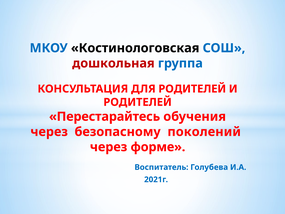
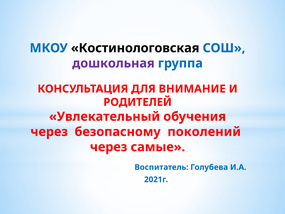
дошкольная colour: red -> purple
ДЛЯ РОДИТЕЛЕЙ: РОДИТЕЛЕЙ -> ВНИМАНИЕ
Перестарайтесь: Перестарайтесь -> Увлекательный
форме: форме -> самые
